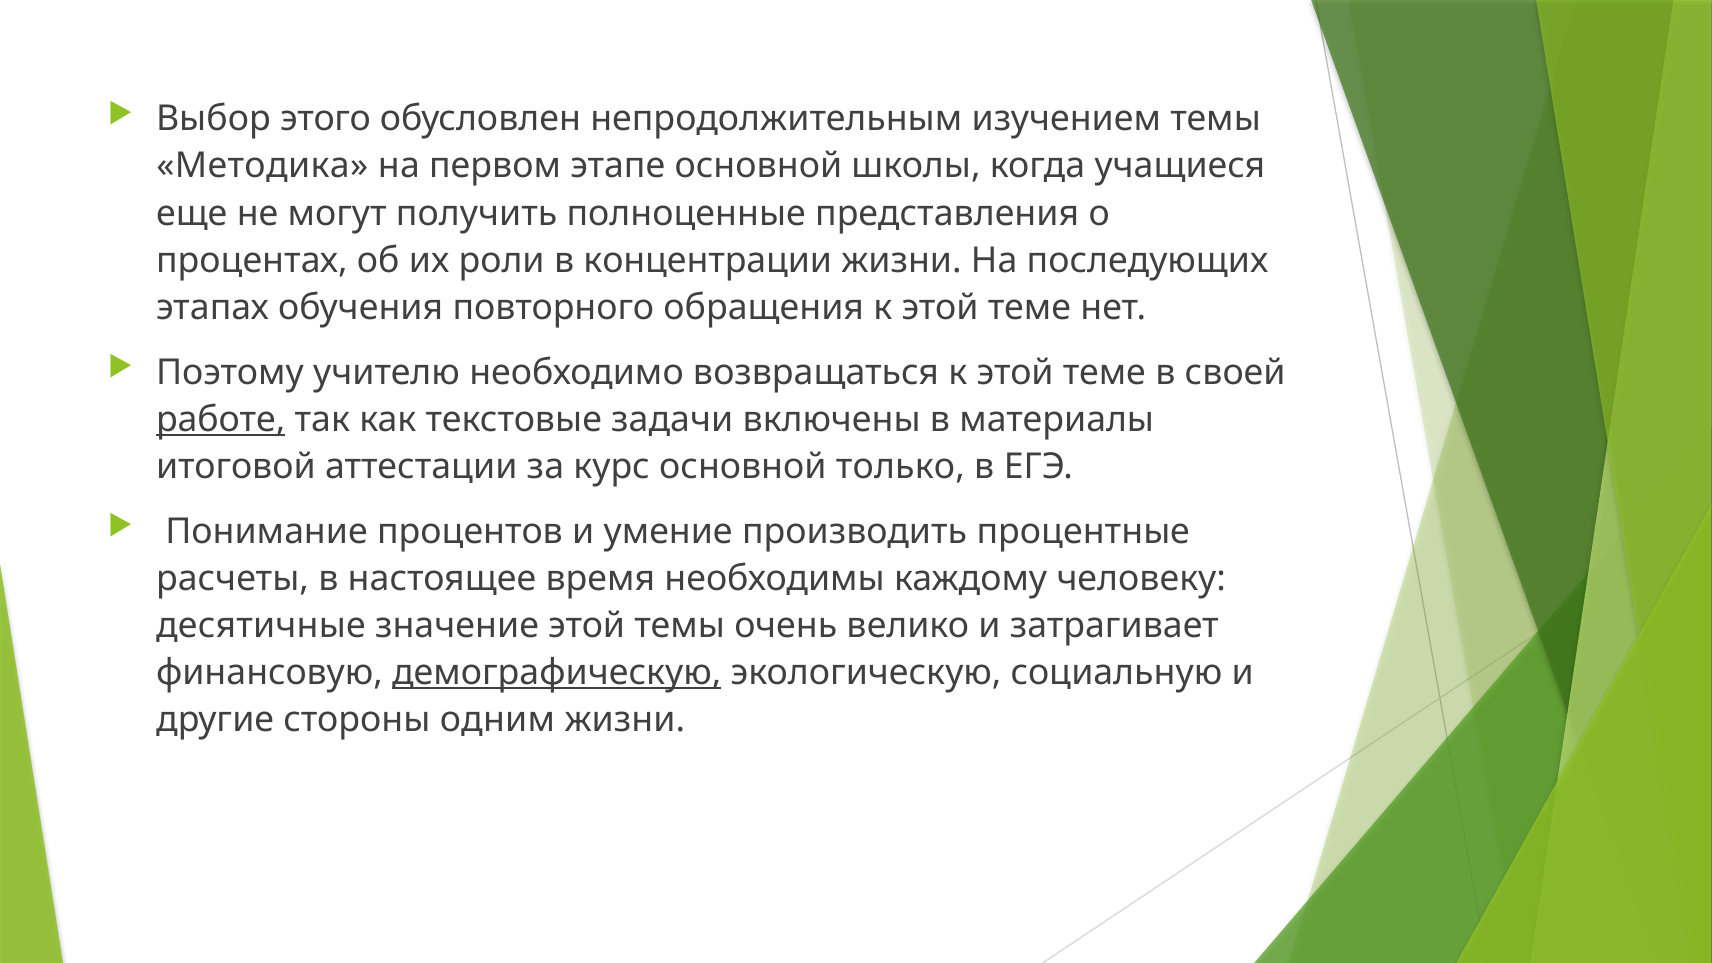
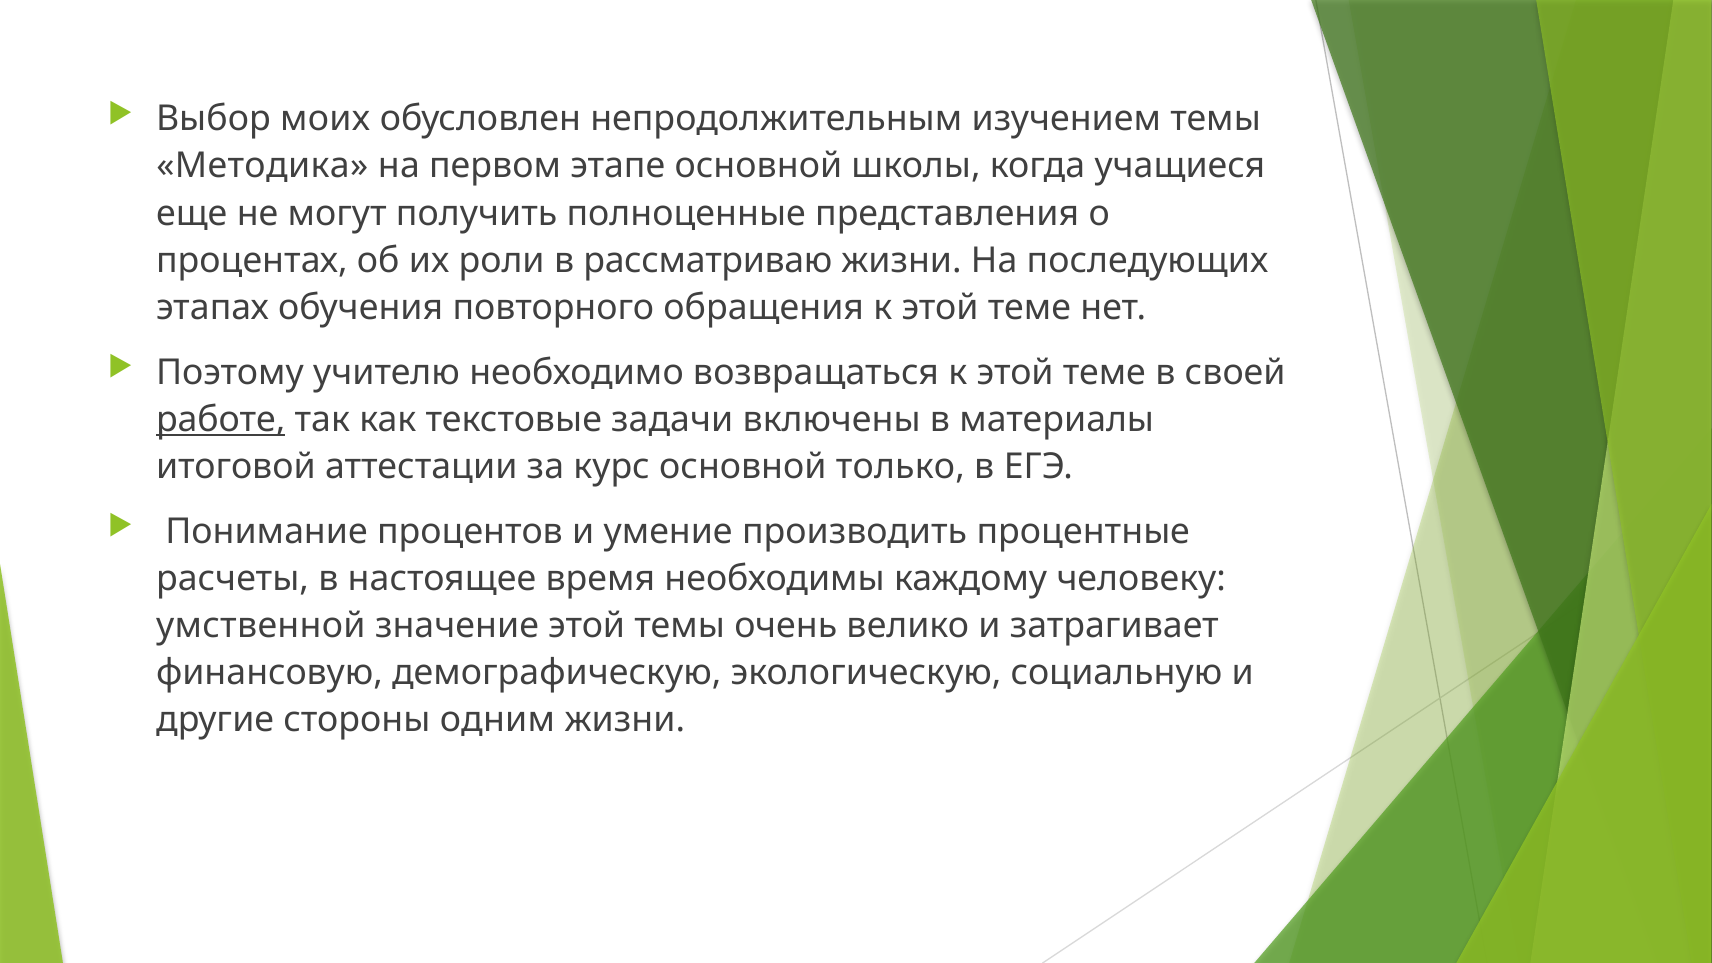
этого: этого -> моих
концентрации: концентрации -> рассматриваю
десятичные: десятичные -> умственной
демографическую underline: present -> none
